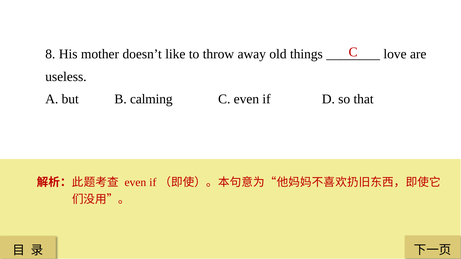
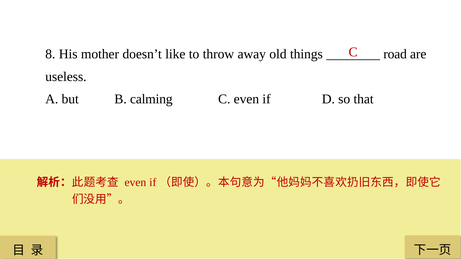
love: love -> road
